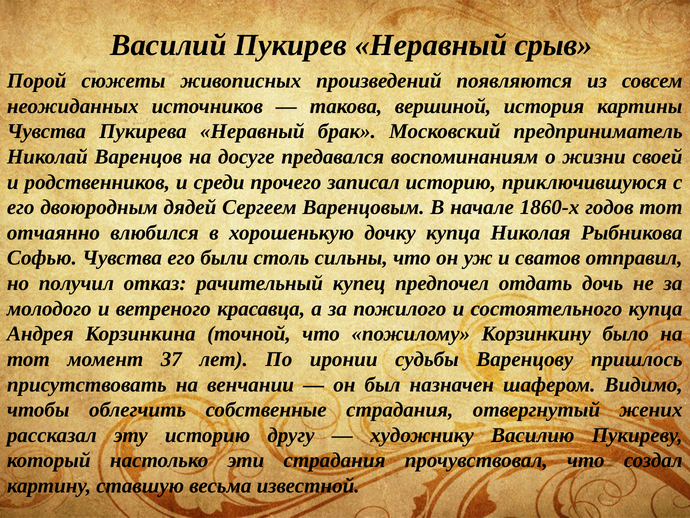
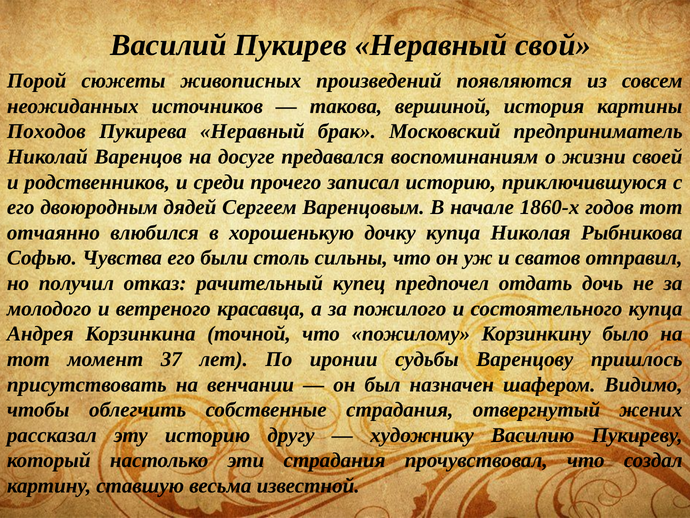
срыв: срыв -> свой
Чувства at (46, 131): Чувства -> Походов
